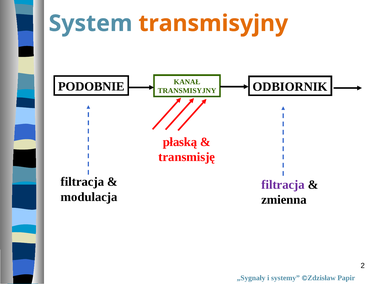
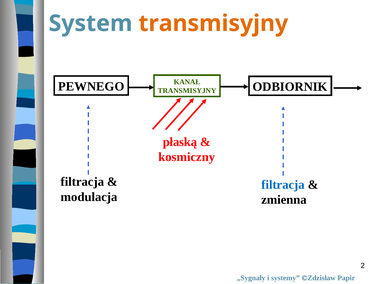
PODOBNIE: PODOBNIE -> PEWNEGO
transmisję: transmisję -> kosmiczny
filtracja at (283, 184) colour: purple -> blue
